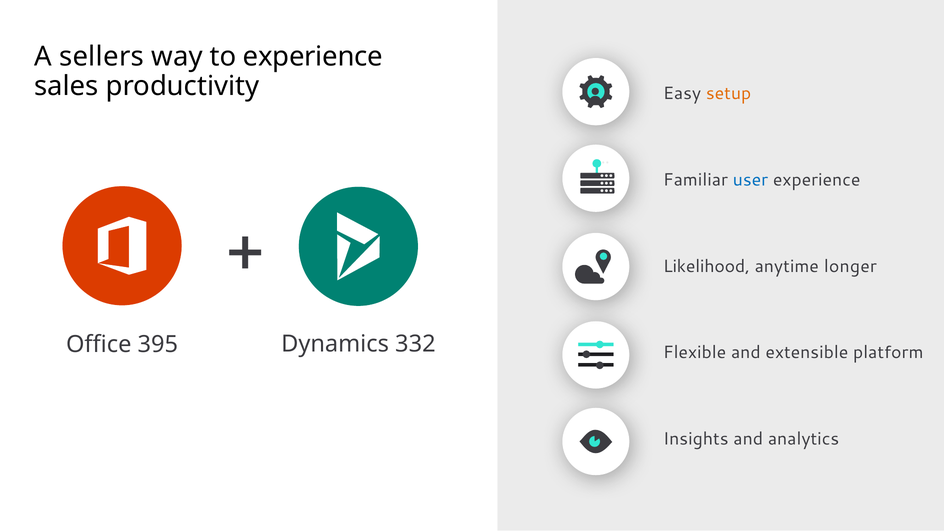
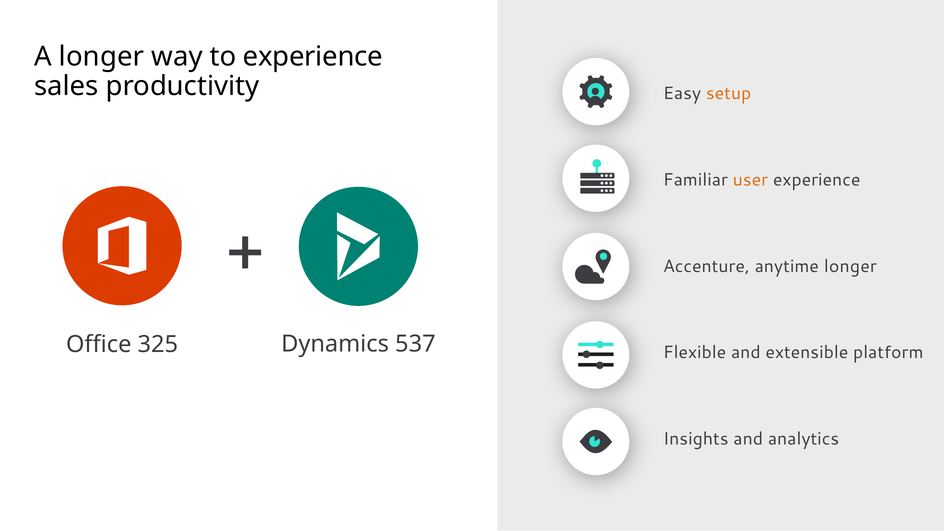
A sellers: sellers -> longer
user colour: blue -> orange
Likelihood: Likelihood -> Accenture
332: 332 -> 537
395: 395 -> 325
